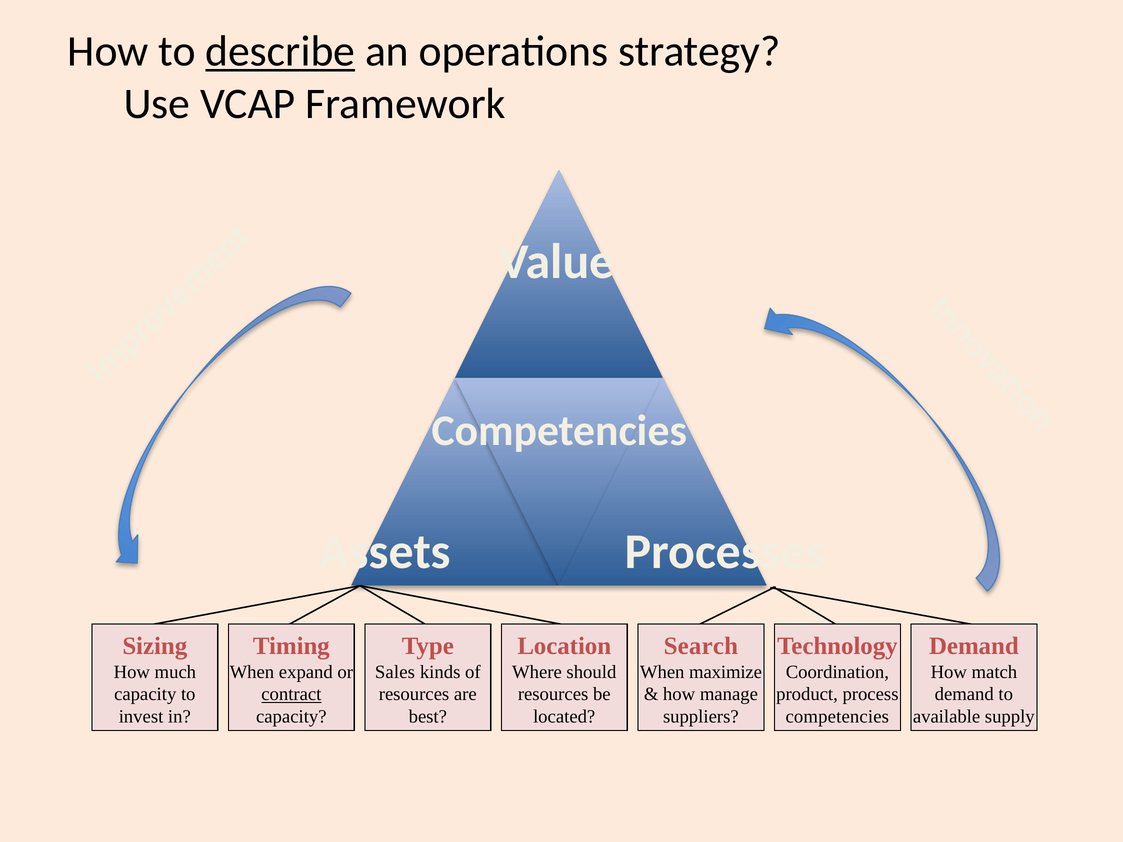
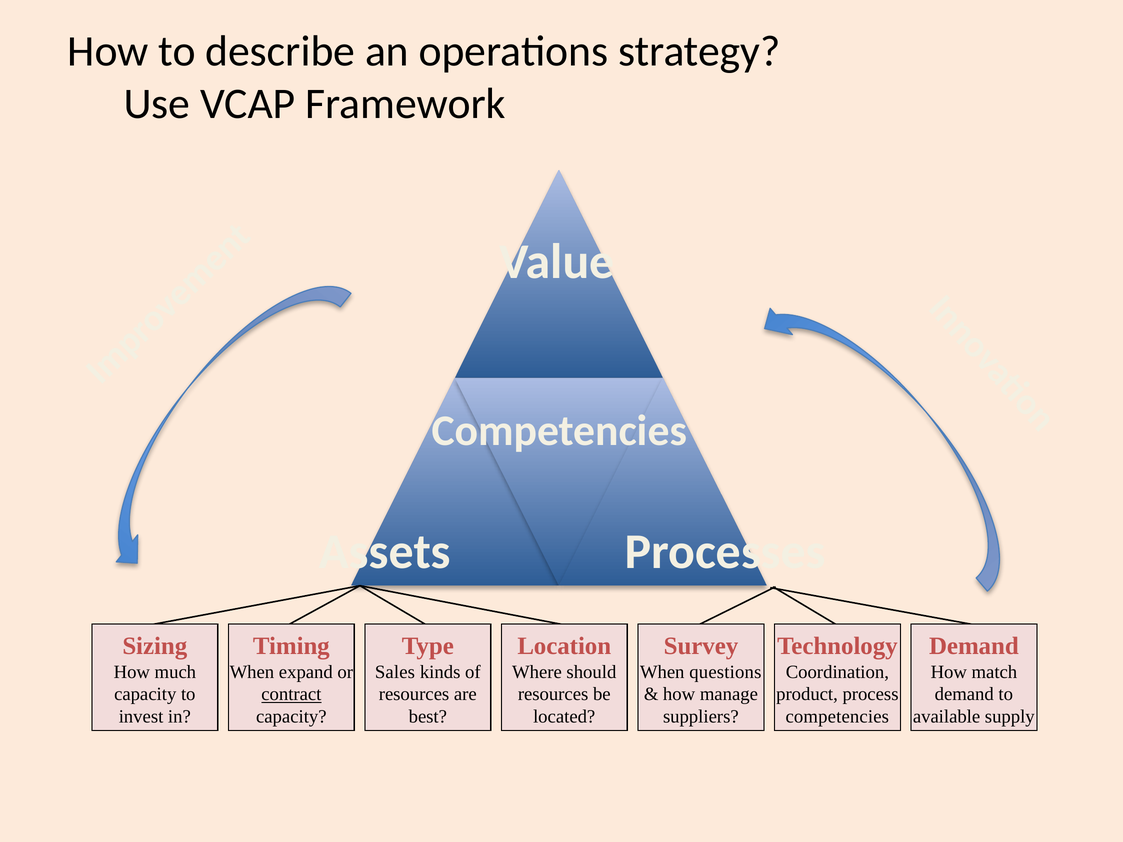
describe underline: present -> none
Search: Search -> Survey
maximize: maximize -> questions
